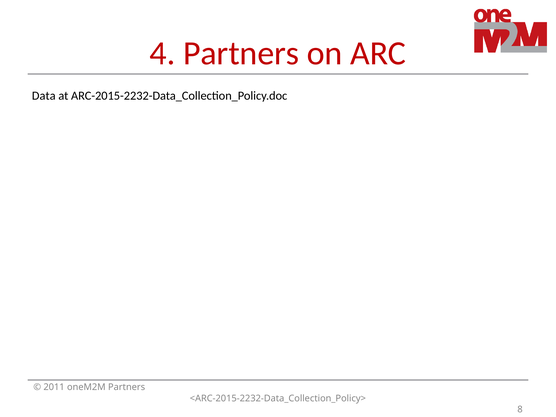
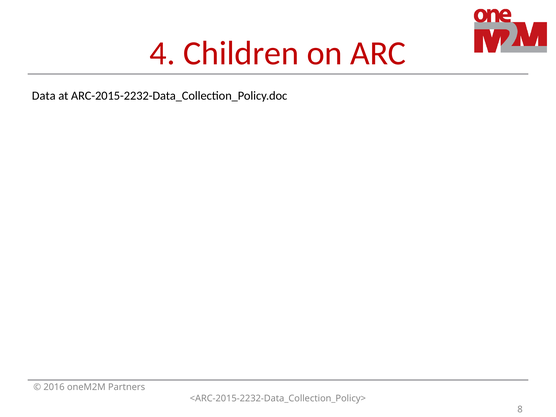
4 Partners: Partners -> Children
2011: 2011 -> 2016
